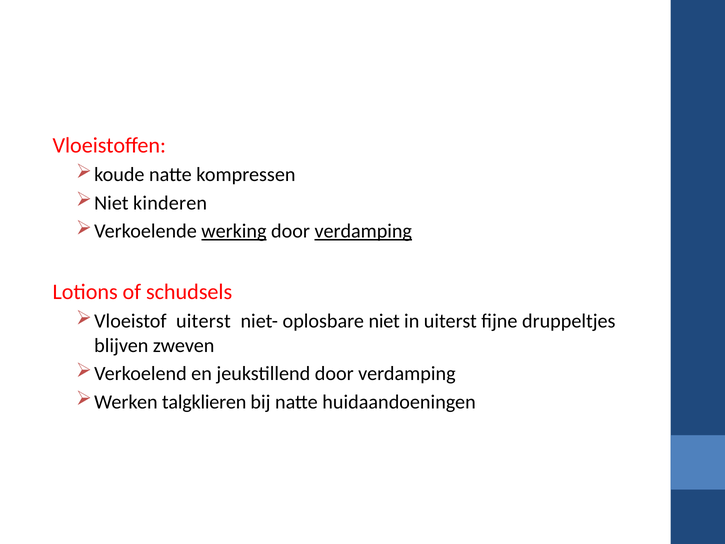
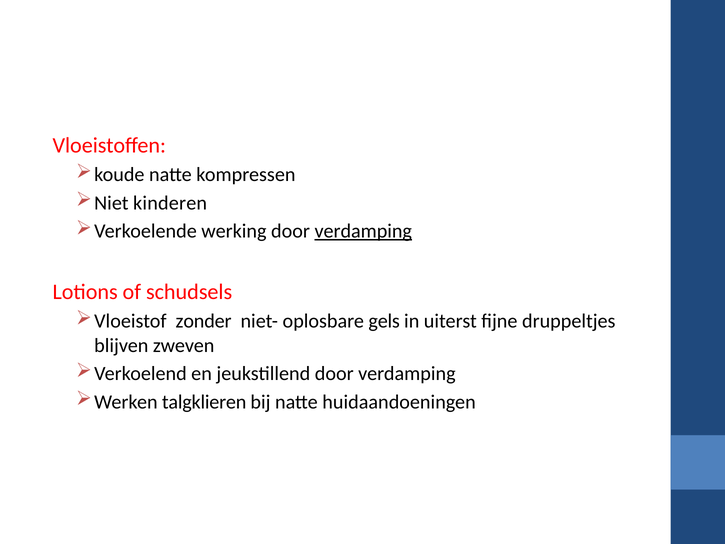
werking underline: present -> none
Vloeistof uiterst: uiterst -> zonder
oplosbare niet: niet -> gels
